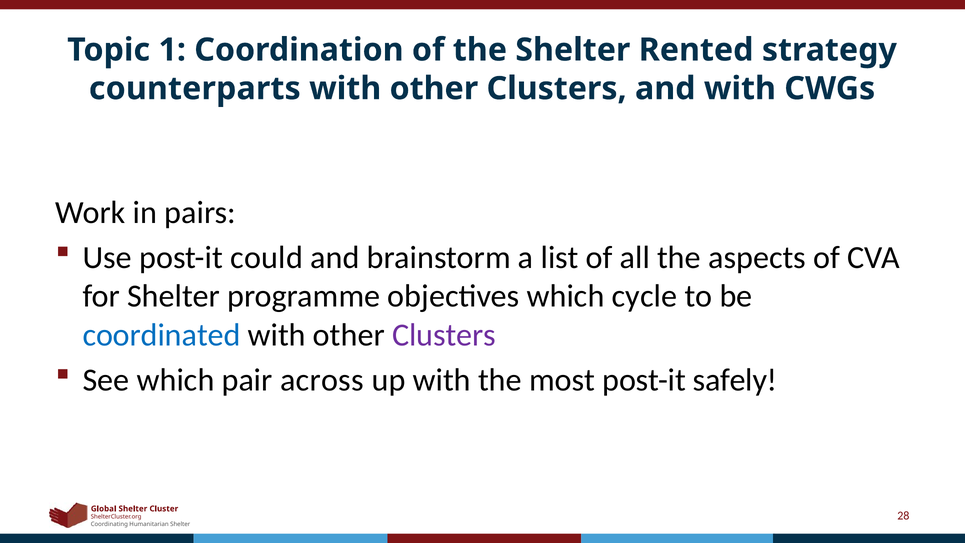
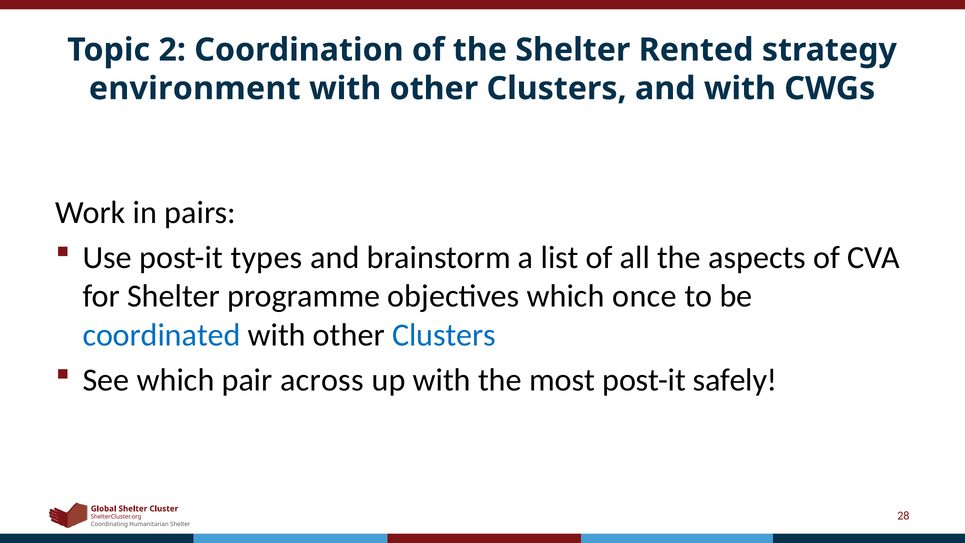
1: 1 -> 2
counterparts: counterparts -> environment
could: could -> types
cycle: cycle -> once
Clusters at (444, 335) colour: purple -> blue
